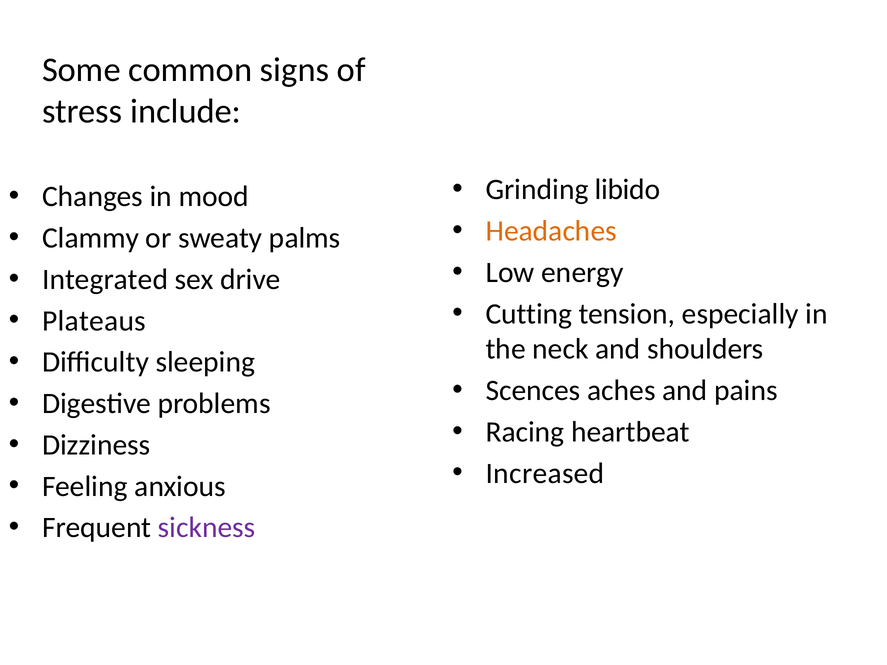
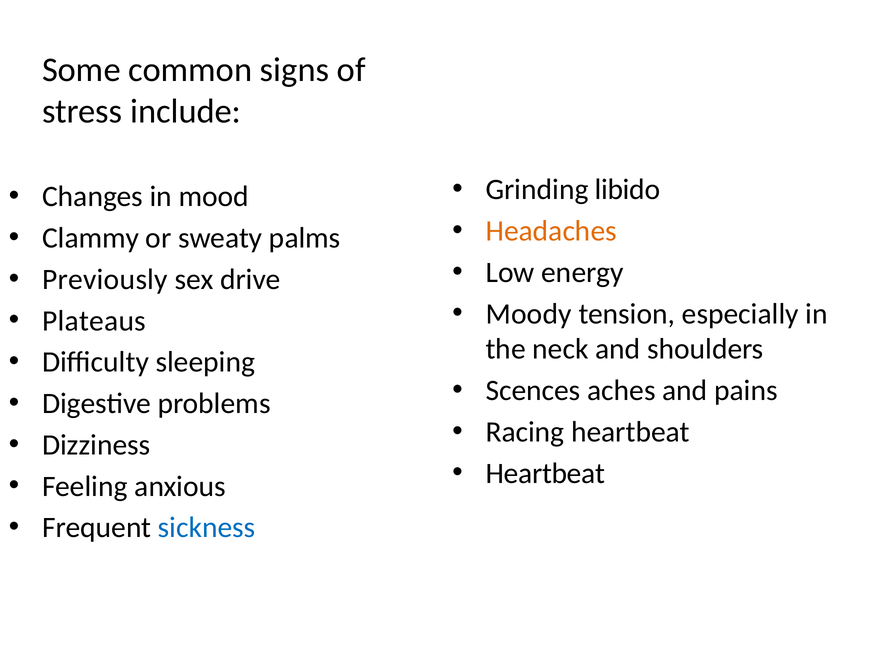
Integrated: Integrated -> Previously
Cutting: Cutting -> Moody
Increased at (545, 474): Increased -> Heartbeat
sickness colour: purple -> blue
